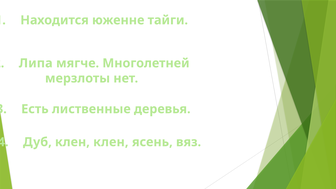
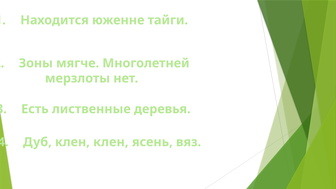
Липа: Липа -> Зоны
